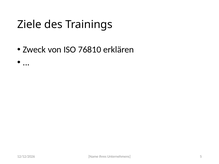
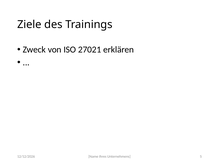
76810: 76810 -> 27021
